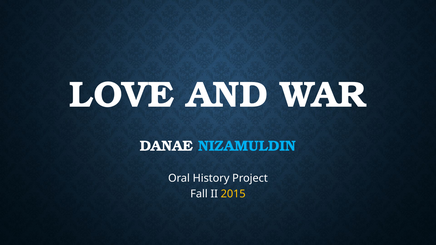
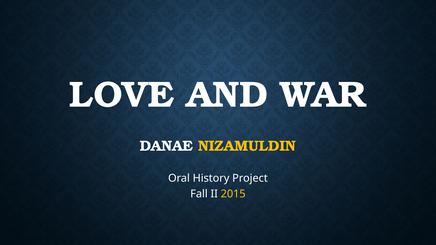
NIZAMULDIN colour: light blue -> yellow
